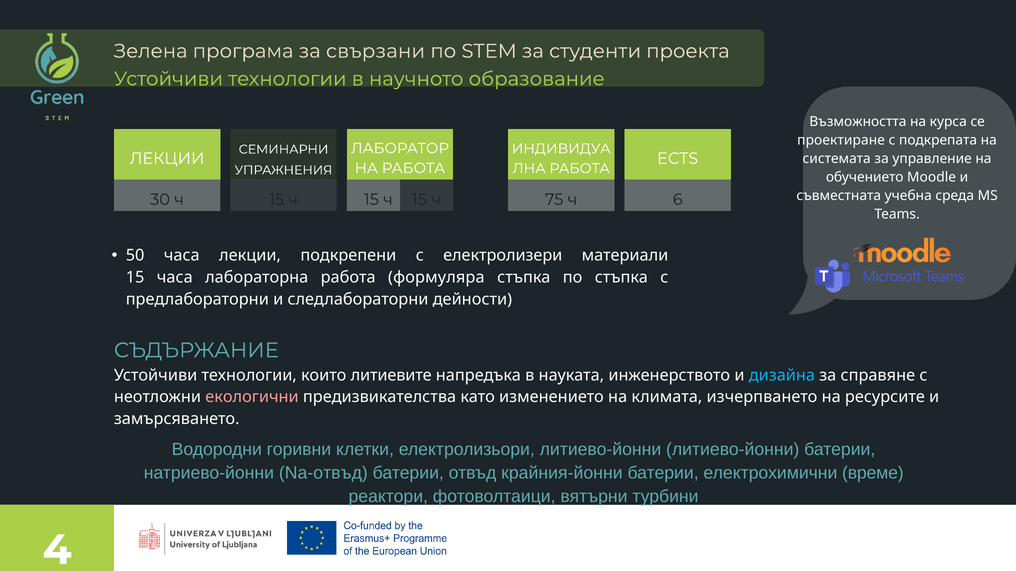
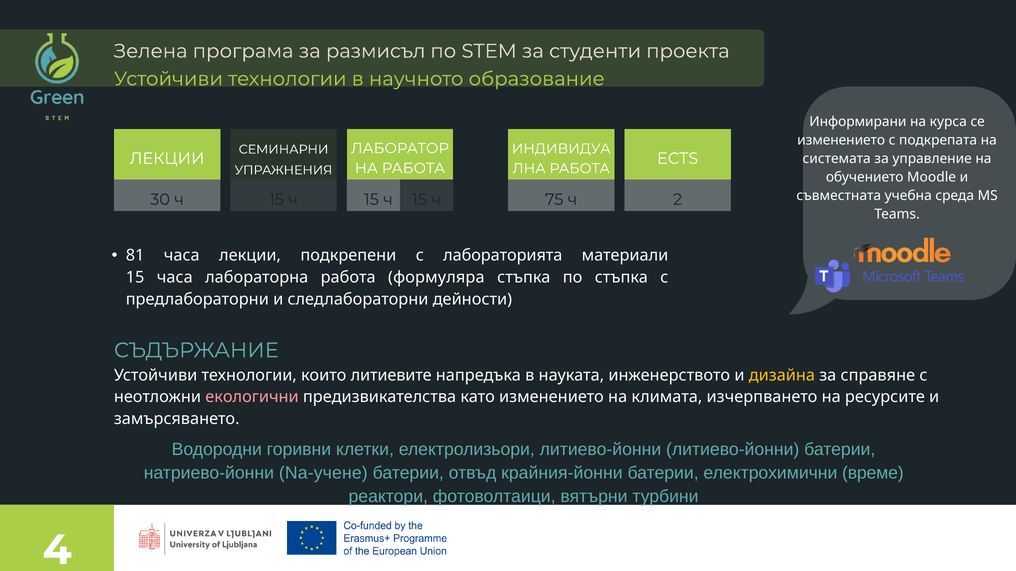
свързани: свързани -> размисъл
Възможността: Възможността -> Информирани
проектиране at (841, 140): проектиране -> изменението
6: 6 -> 2
50: 50 -> 81
електролизери: електролизери -> лабораторията
дизайна colour: light blue -> yellow
Na-отвъд: Na-отвъд -> Na-учене
